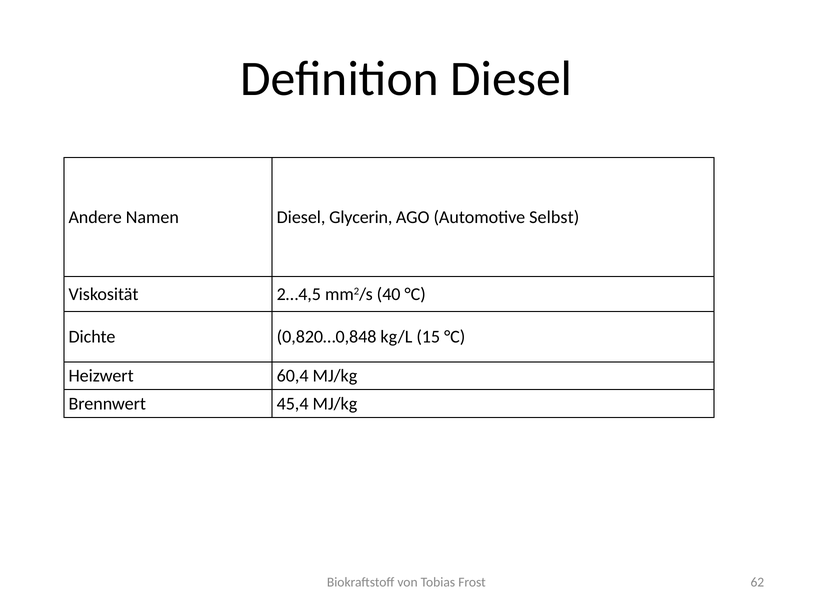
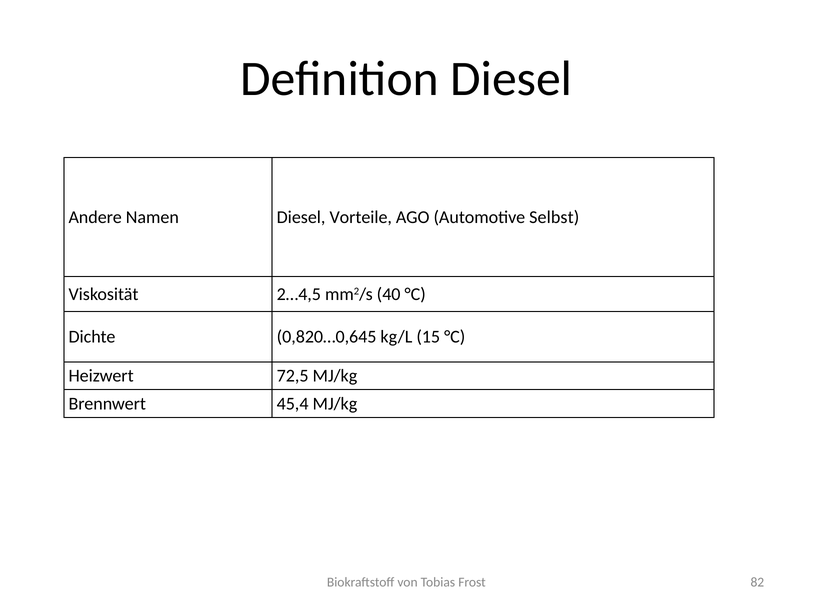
Glycerin: Glycerin -> Vorteile
0,820…0,848: 0,820…0,848 -> 0,820…0,645
60,4: 60,4 -> 72,5
62: 62 -> 82
